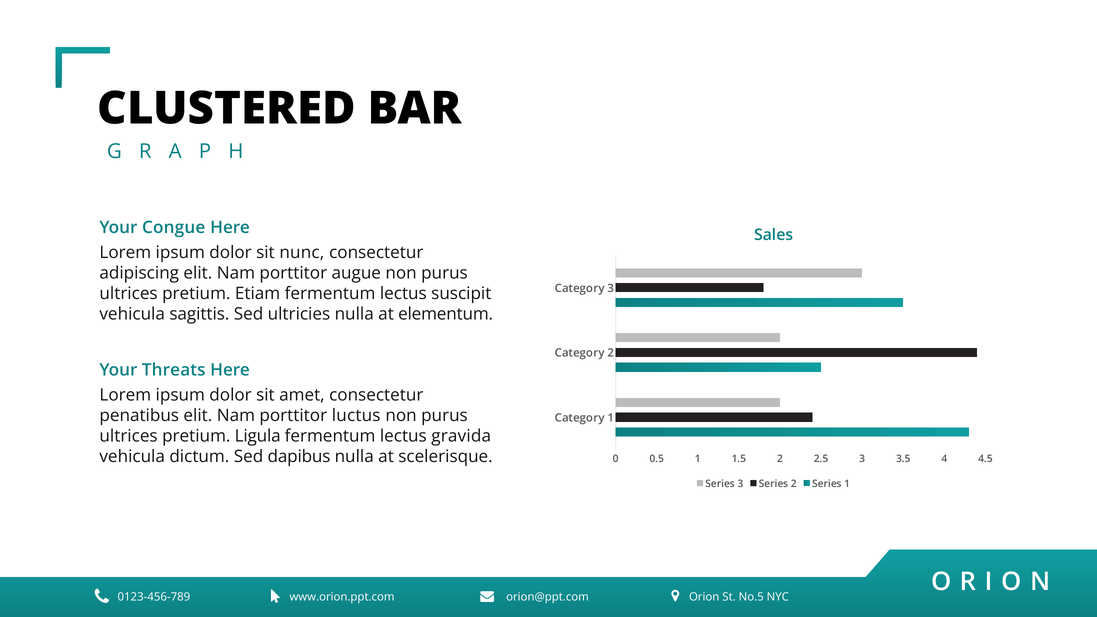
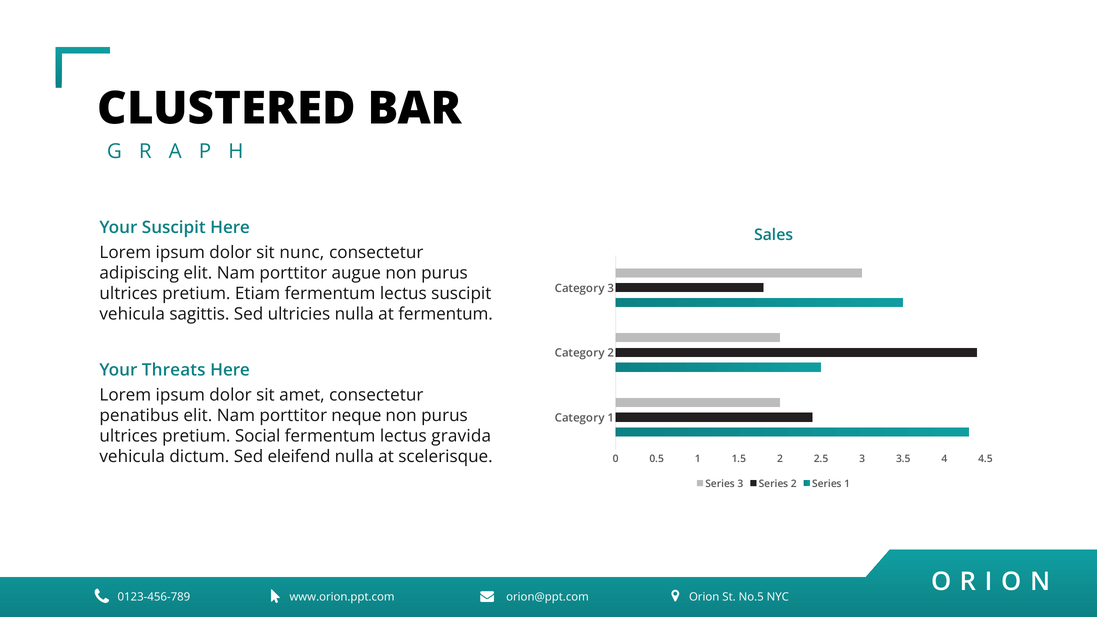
Your Congue: Congue -> Suscipit
at elementum: elementum -> fermentum
luctus: luctus -> neque
Ligula: Ligula -> Social
dapibus: dapibus -> eleifend
